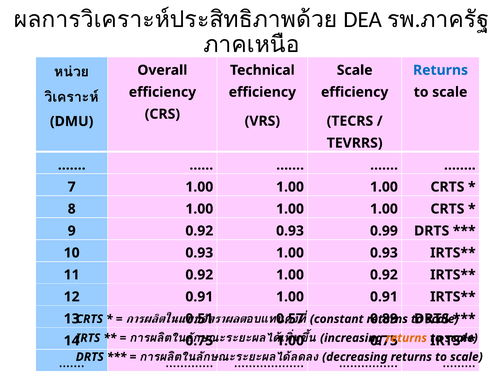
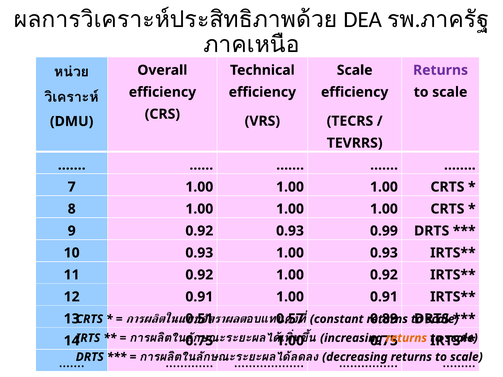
Returns at (441, 70) colour: blue -> purple
